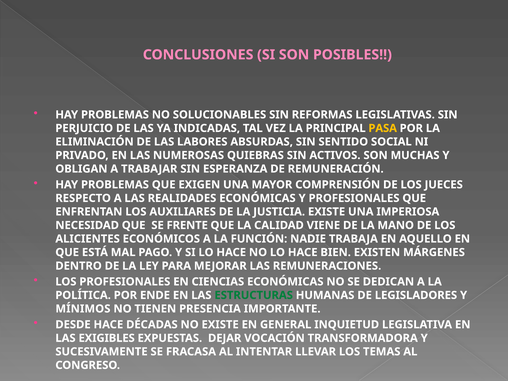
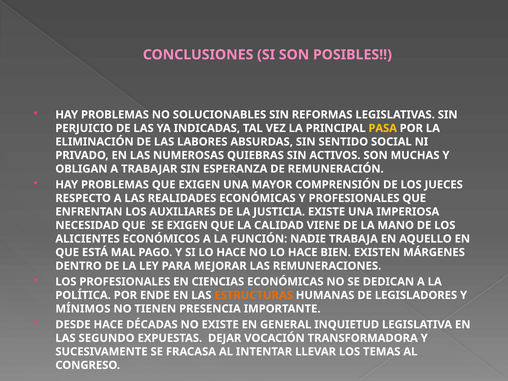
SE FRENTE: FRENTE -> EXIGEN
ESTRUCTURAS colour: green -> orange
EXIGIBLES: EXIGIBLES -> SEGUNDO
